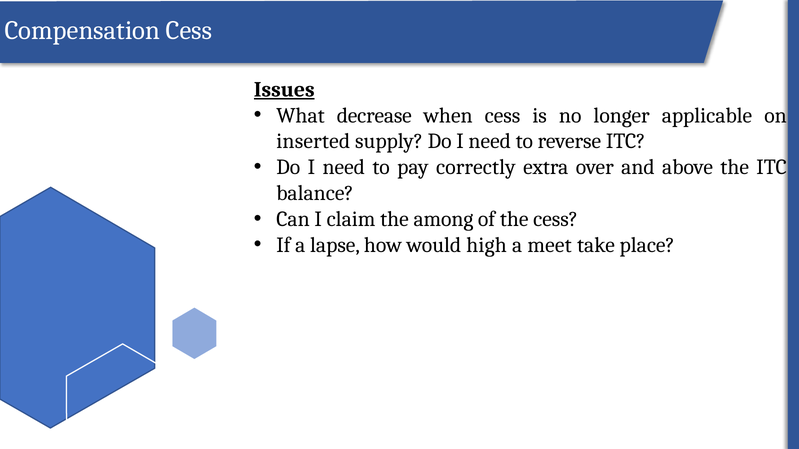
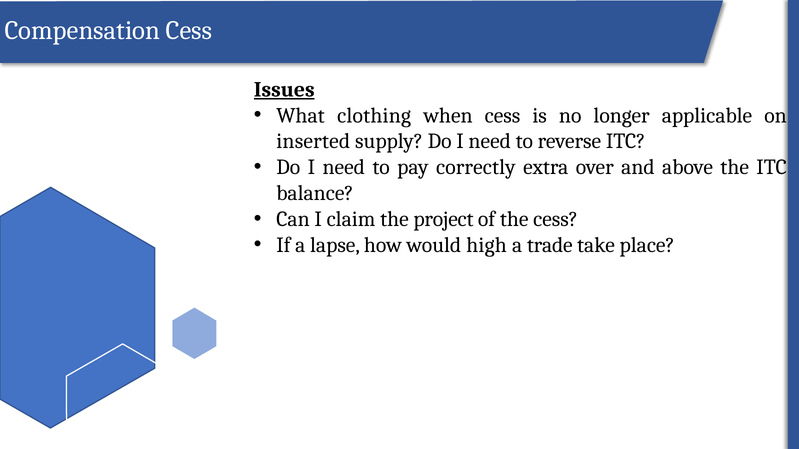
decrease: decrease -> clothing
among: among -> project
meet: meet -> trade
